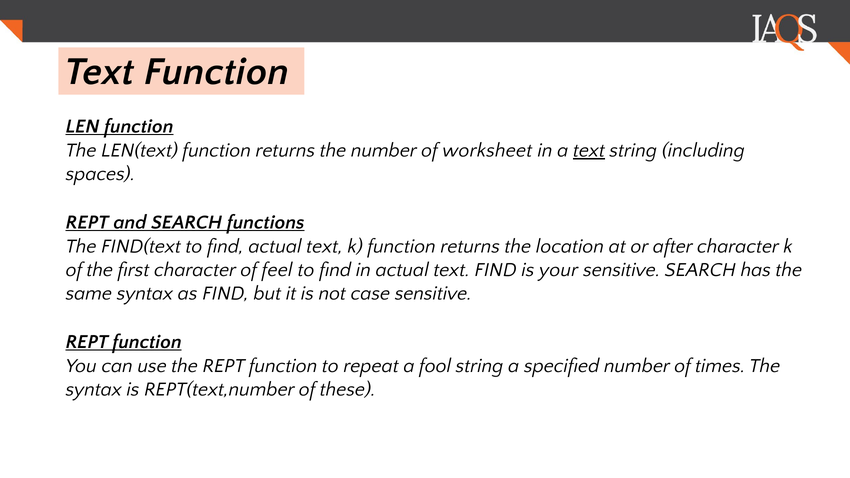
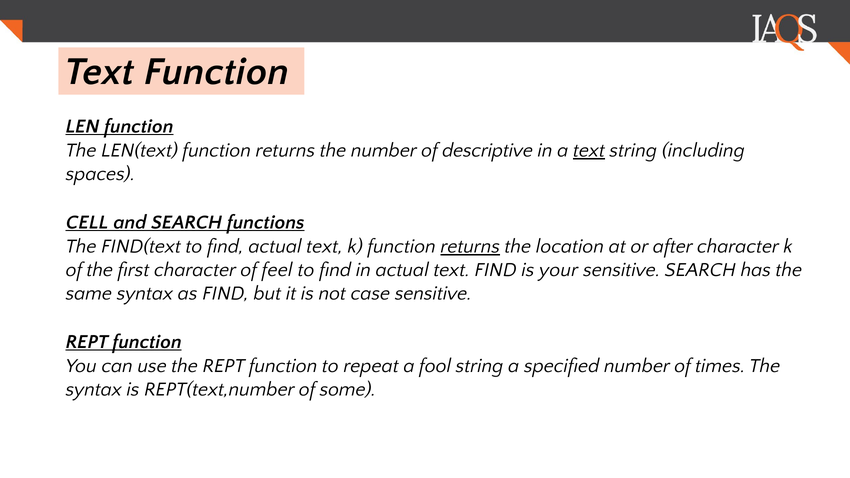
worksheet: worksheet -> descriptive
REPT at (87, 222): REPT -> CELL
returns at (470, 247) underline: none -> present
these: these -> some
